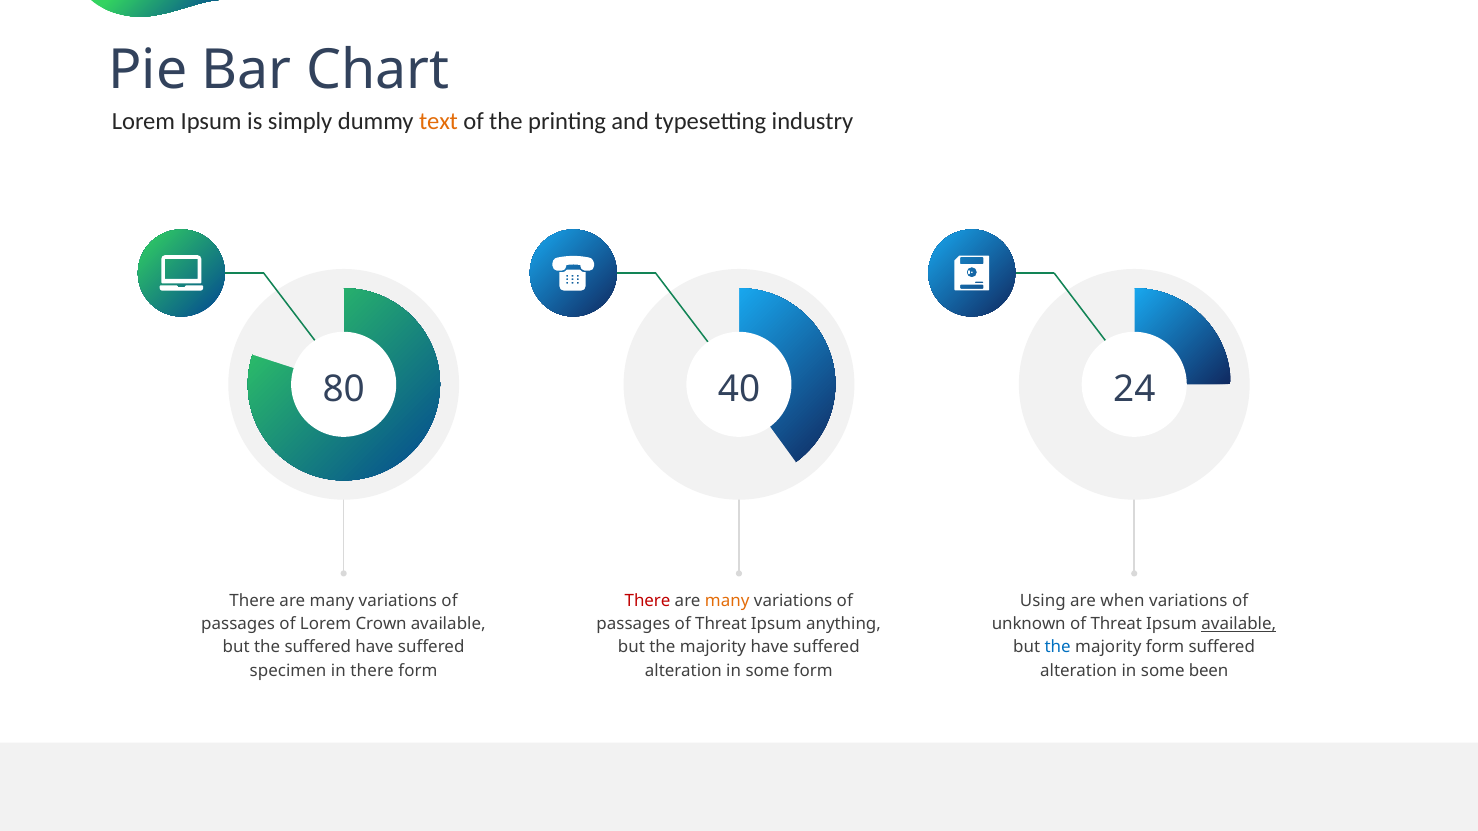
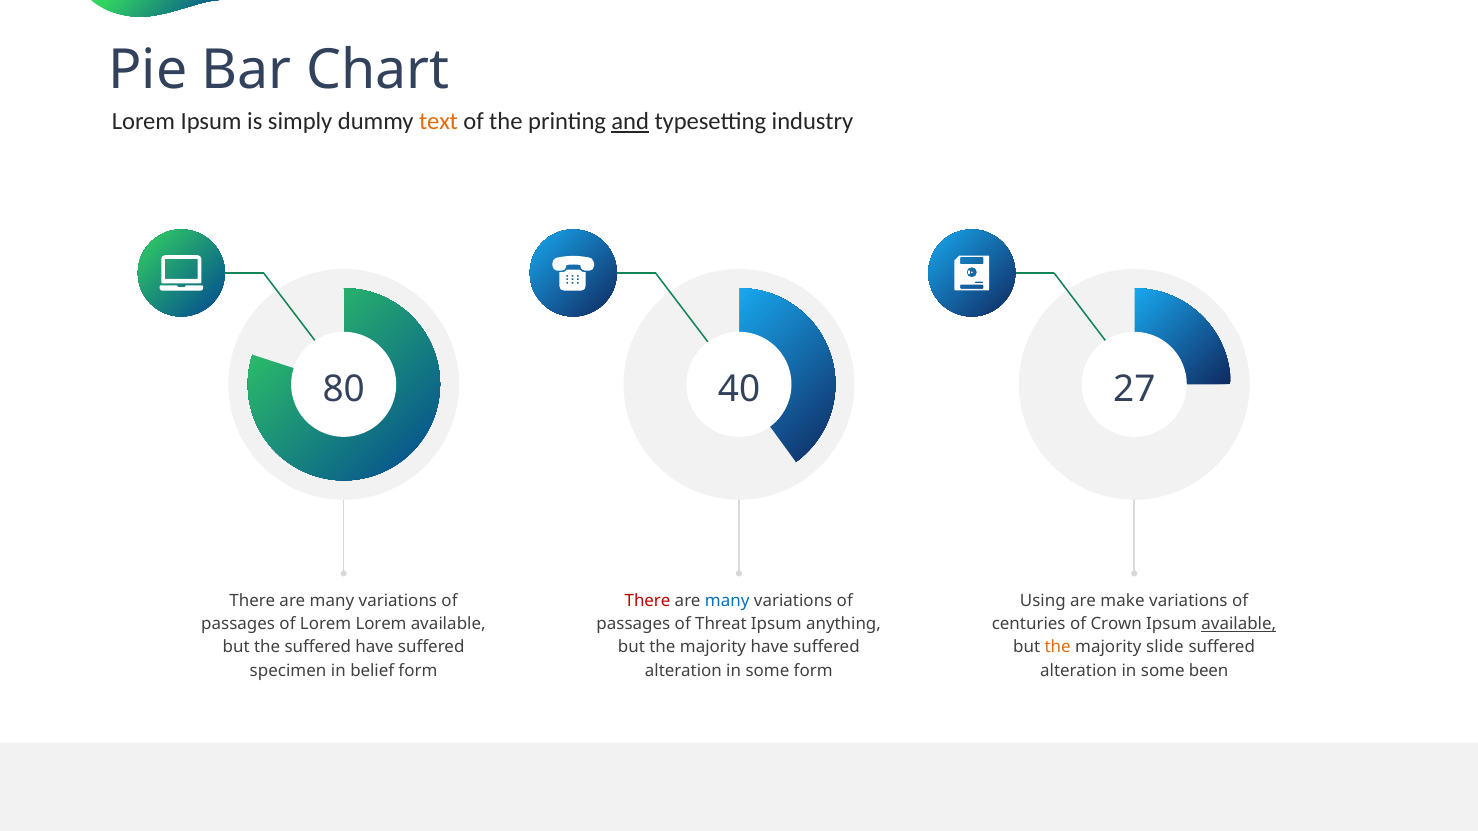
and underline: none -> present
24: 24 -> 27
many at (727, 601) colour: orange -> blue
when: when -> make
Lorem Crown: Crown -> Lorem
unknown: unknown -> centuries
Threat at (1116, 625): Threat -> Crown
the at (1058, 648) colour: blue -> orange
majority form: form -> slide
in there: there -> belief
